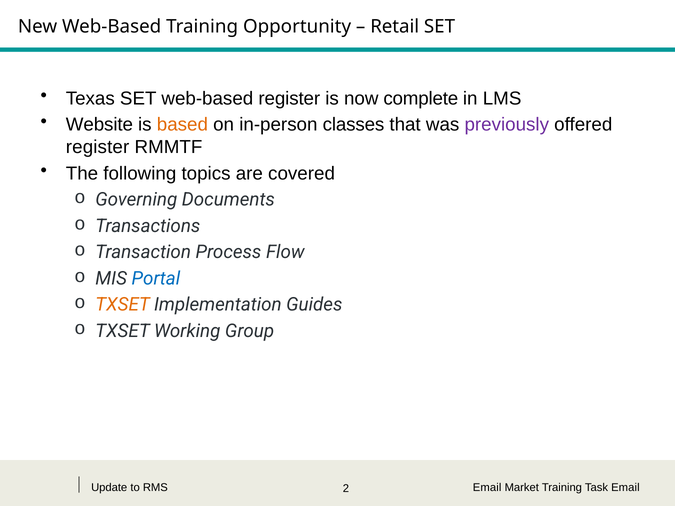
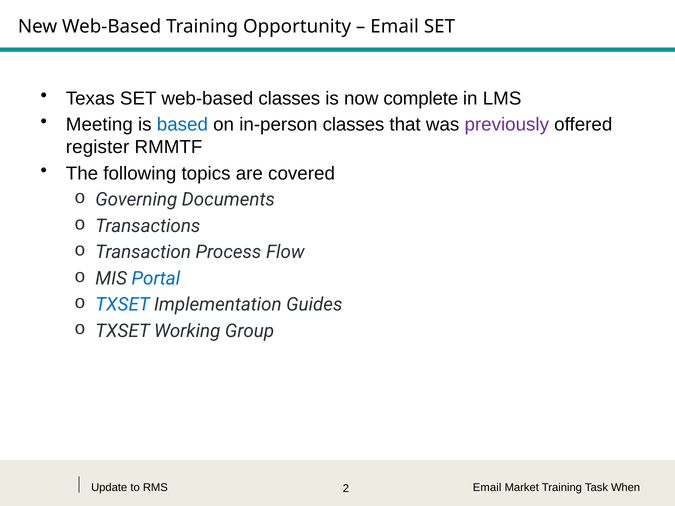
Retail at (395, 27): Retail -> Email
web-based register: register -> classes
Website: Website -> Meeting
based colour: orange -> blue
TXSET at (123, 305) colour: orange -> blue
Task Email: Email -> When
